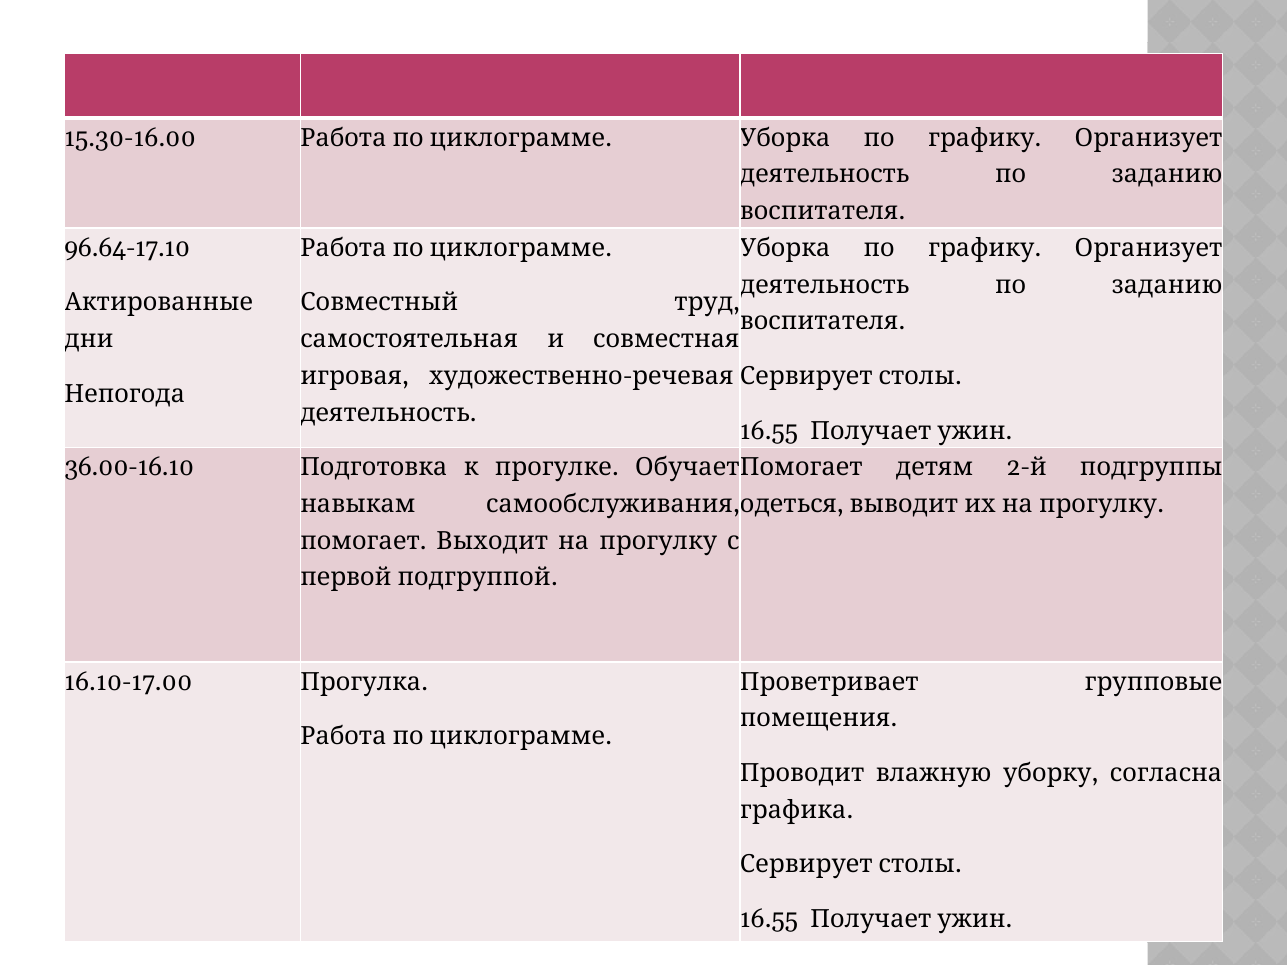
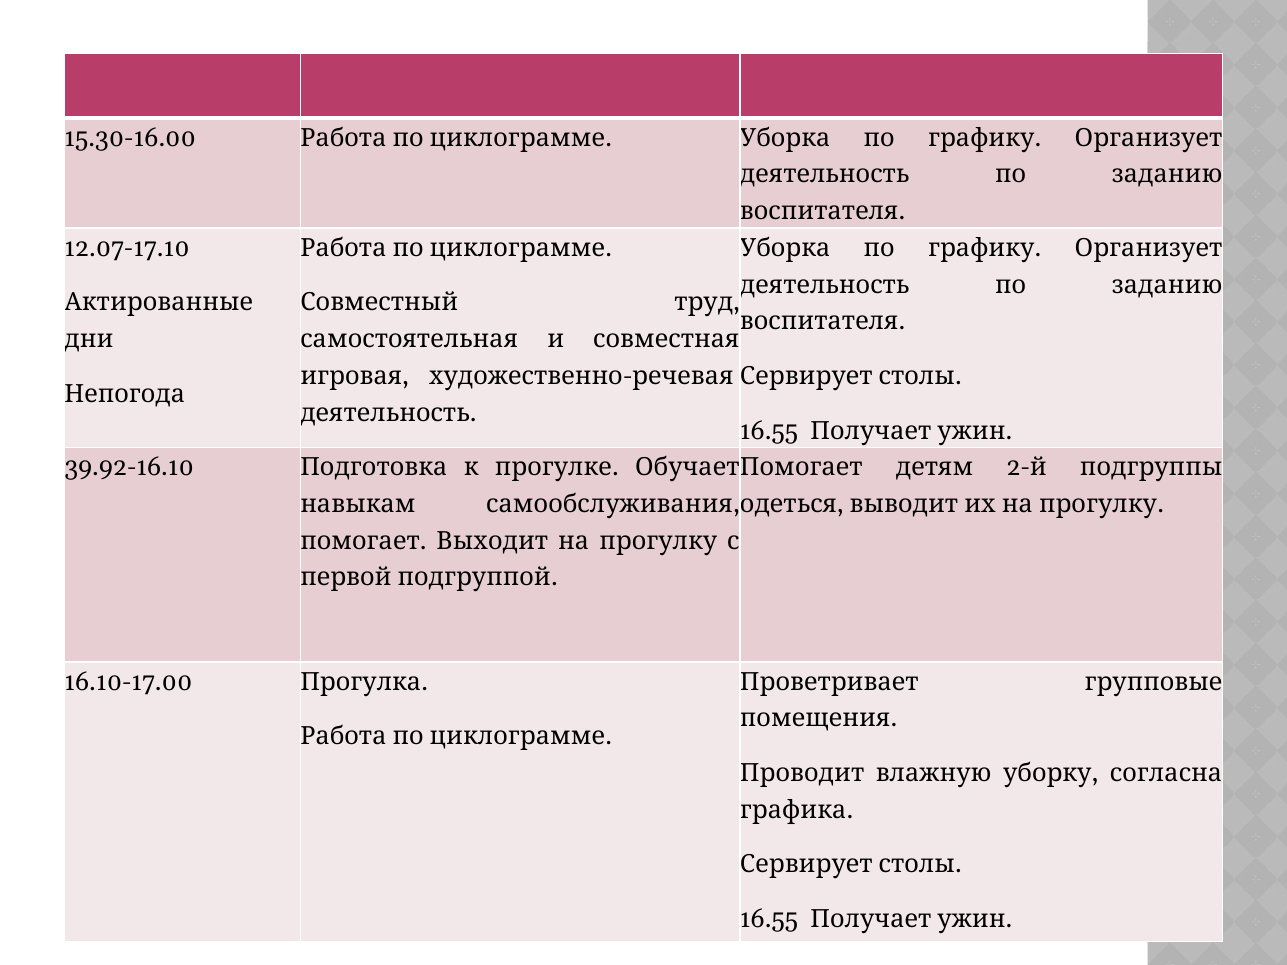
96.64-17.10: 96.64-17.10 -> 12.07-17.10
36.00-16.10: 36.00-16.10 -> 39.92-16.10
